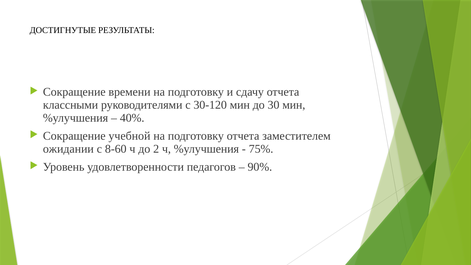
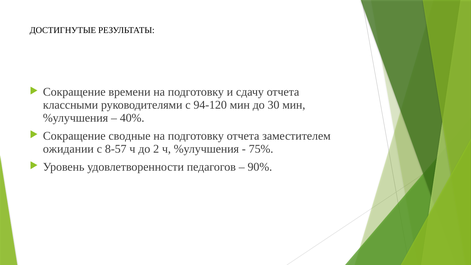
30-120: 30-120 -> 94-120
учебной: учебной -> сводные
8-60: 8-60 -> 8-57
